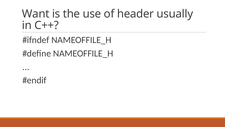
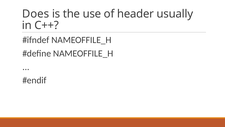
Want: Want -> Does
